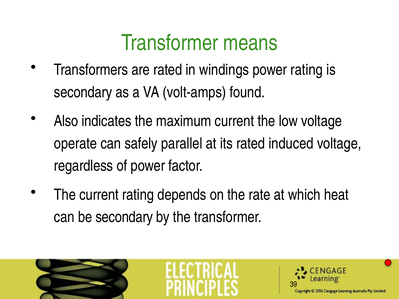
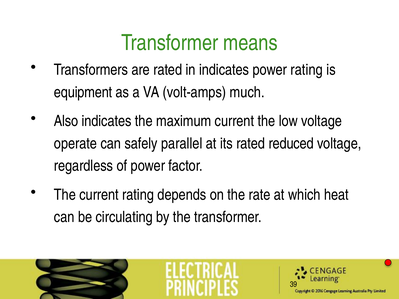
in windings: windings -> indicates
secondary at (83, 92): secondary -> equipment
found: found -> much
induced: induced -> reduced
be secondary: secondary -> circulating
